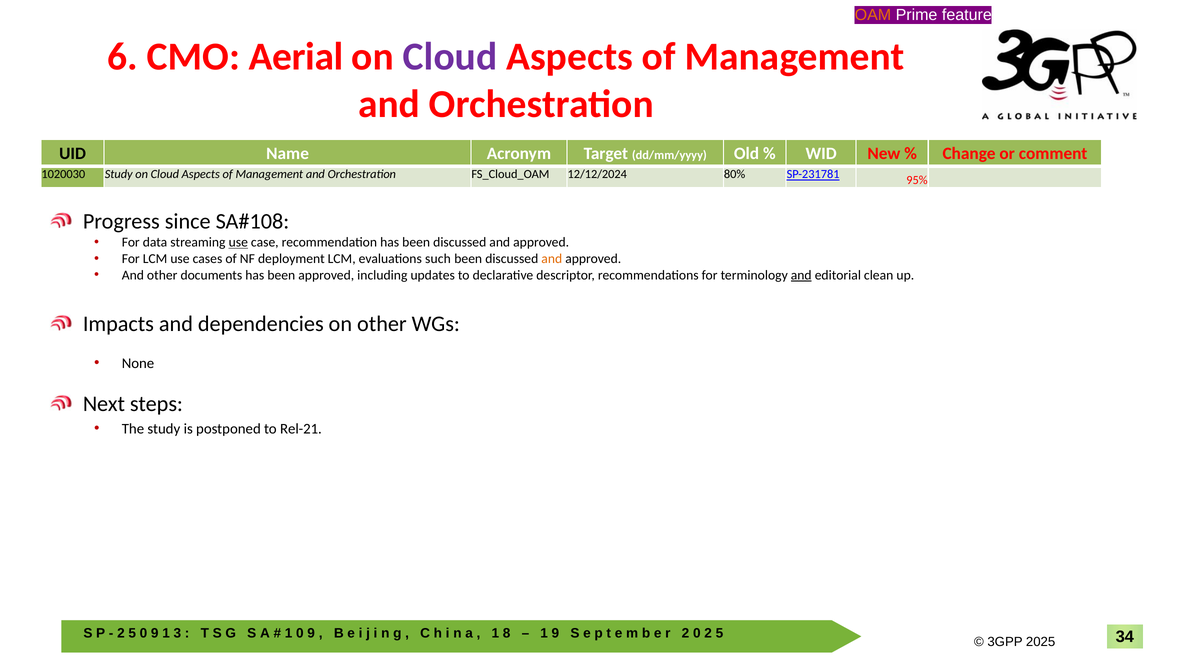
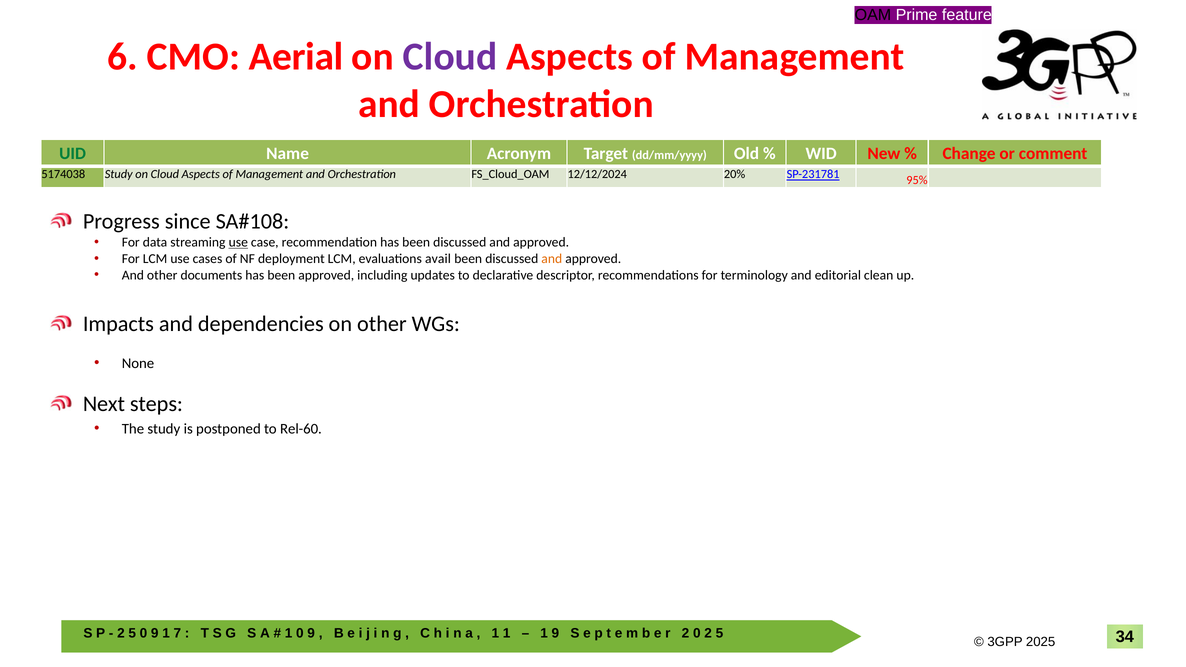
OAM colour: orange -> black
UID colour: black -> green
1020030: 1020030 -> 5174038
80%: 80% -> 20%
such: such -> avail
and at (801, 275) underline: present -> none
Rel-21: Rel-21 -> Rel-60
3: 3 -> 7
8 at (507, 634): 8 -> 1
